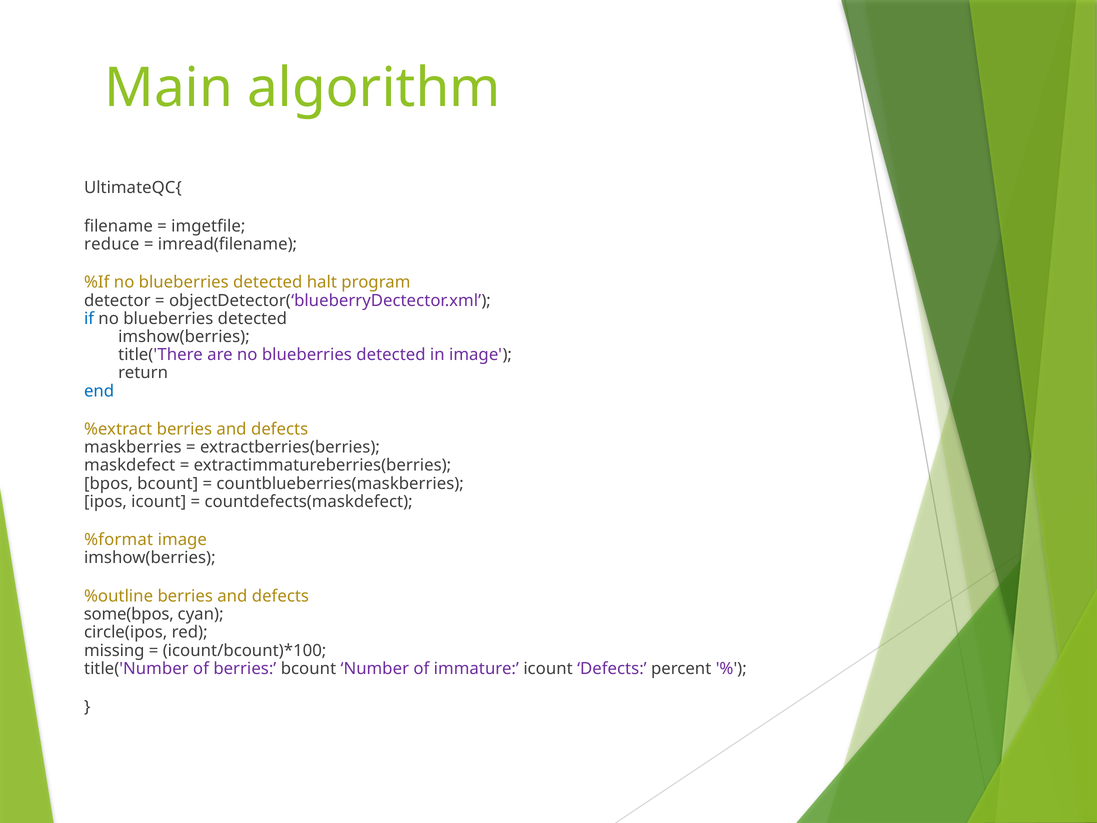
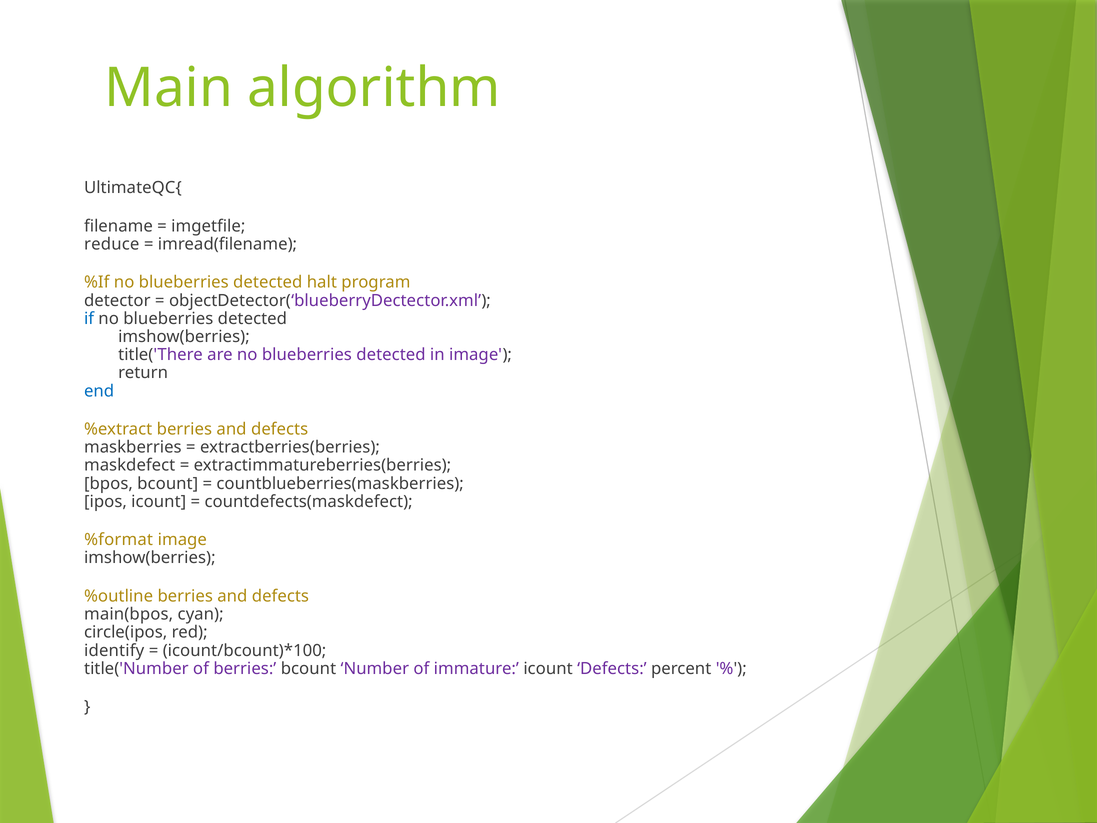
some(bpos: some(bpos -> main(bpos
missing: missing -> identify
